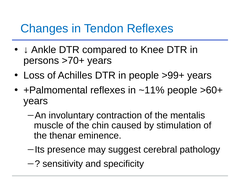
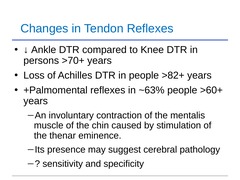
>99+: >99+ -> >82+
~11%: ~11% -> ~63%
